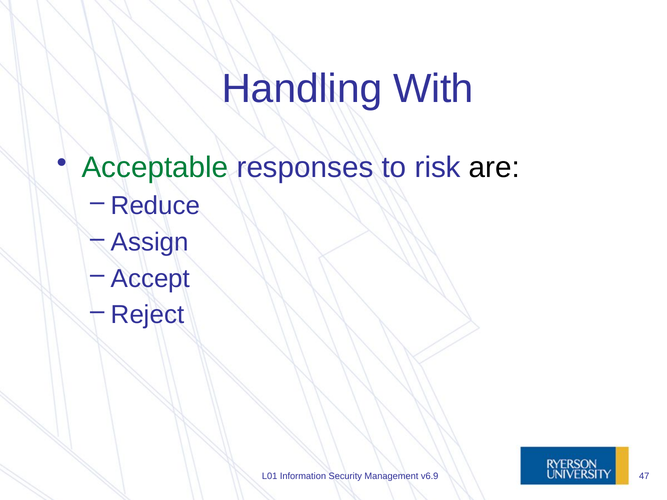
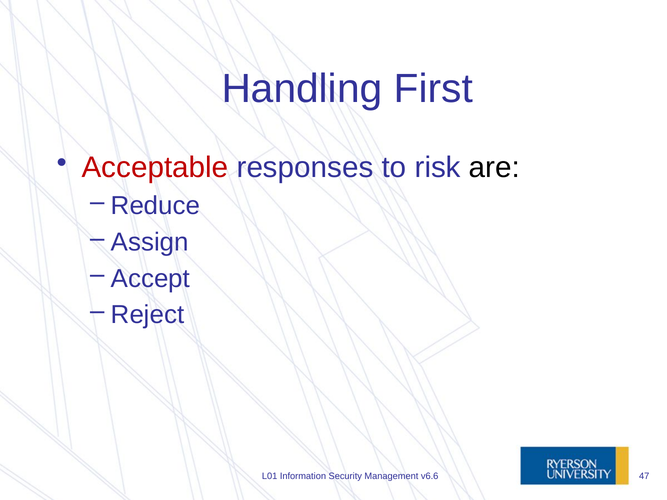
With: With -> First
Acceptable colour: green -> red
v6.9: v6.9 -> v6.6
